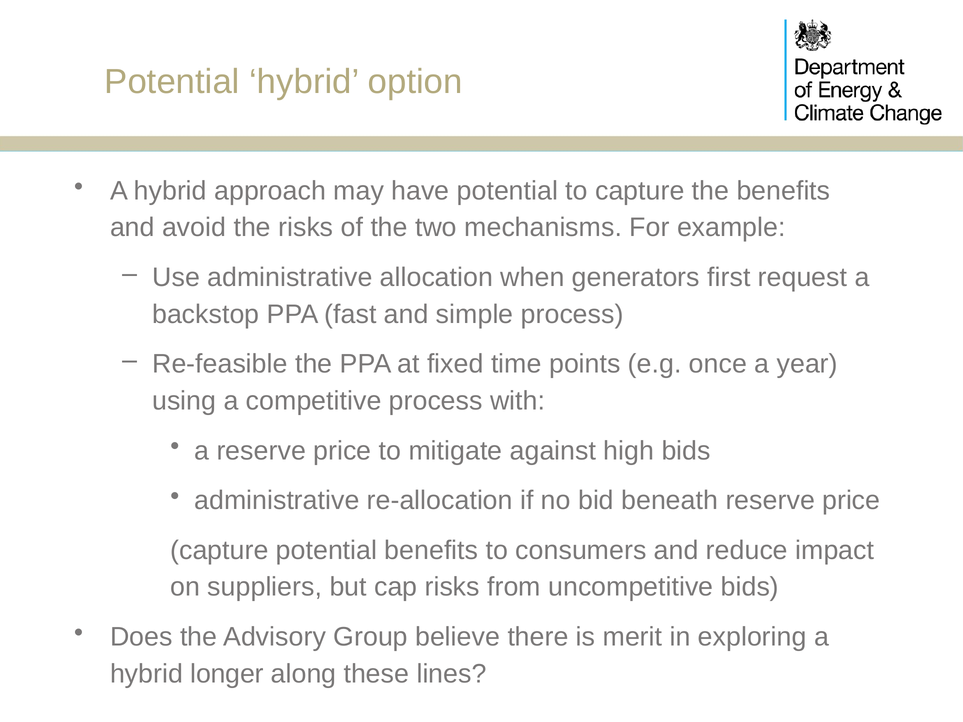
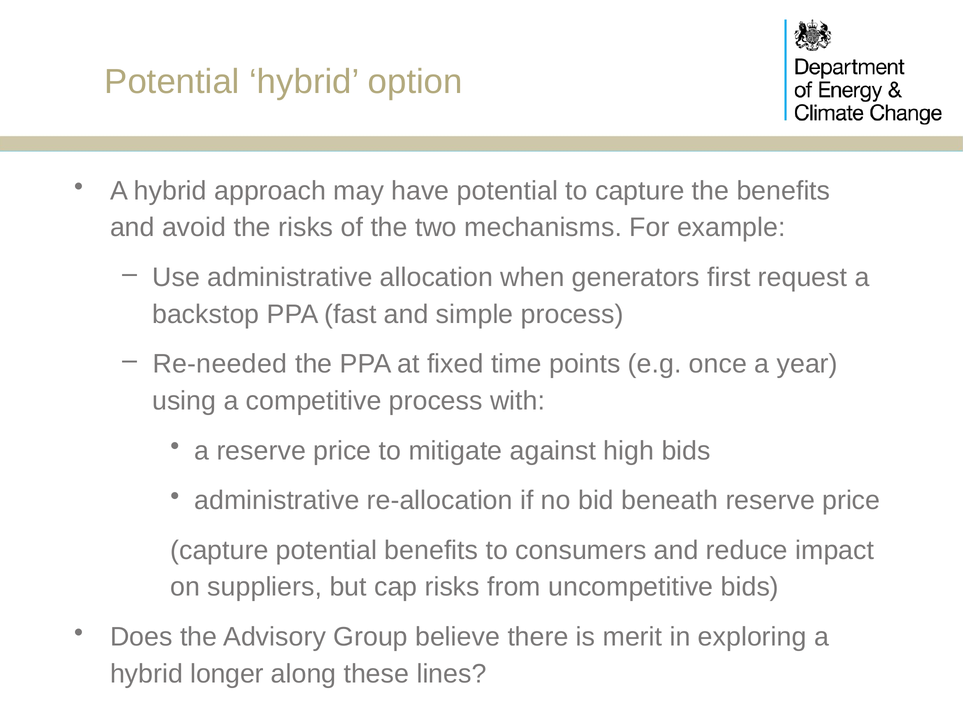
Re-feasible: Re-feasible -> Re-needed
